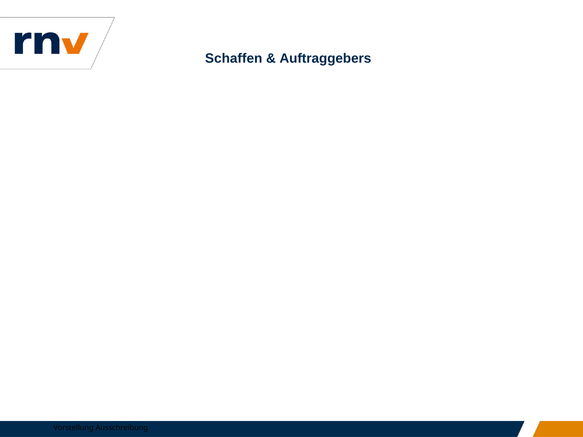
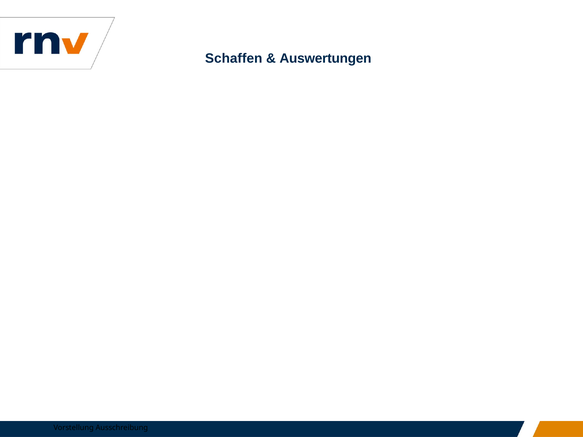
Auftraggebers: Auftraggebers -> Auswertungen
